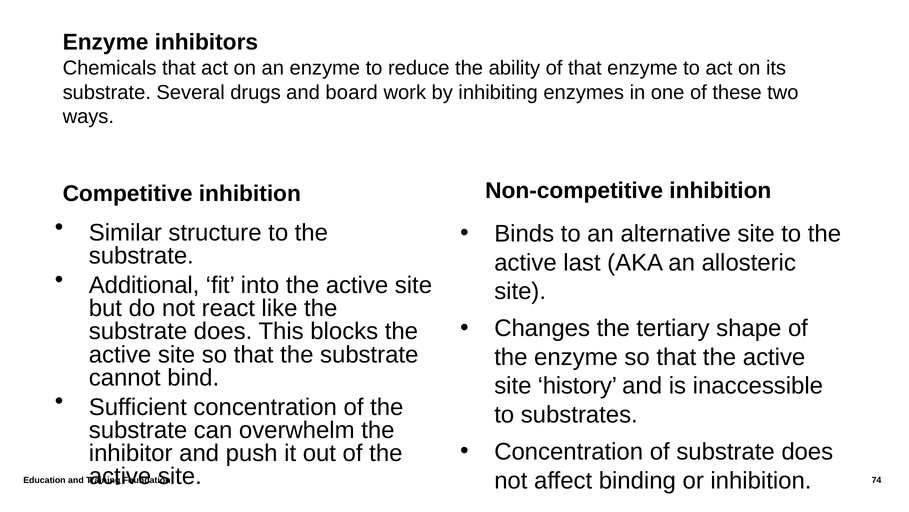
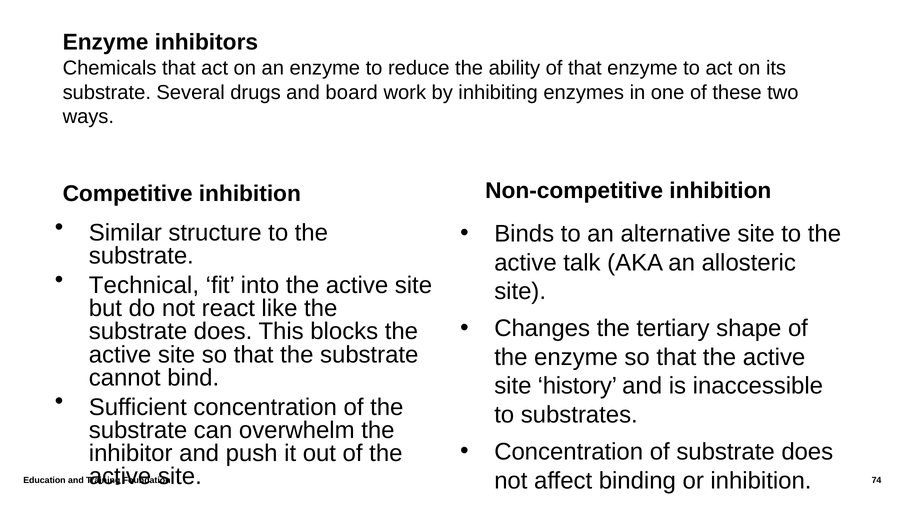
last: last -> talk
Additional: Additional -> Technical
